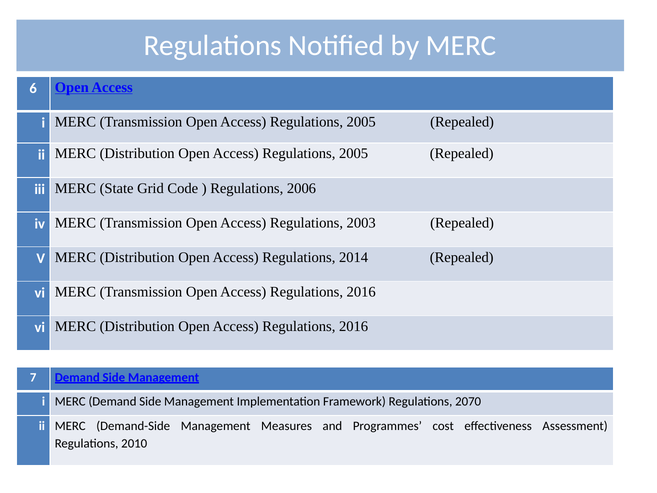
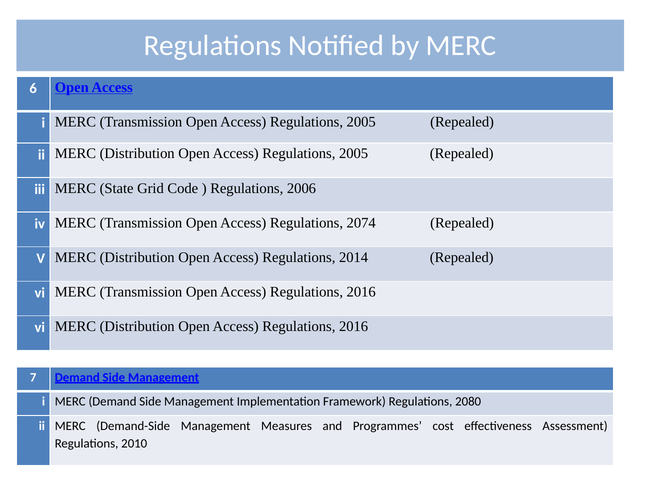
2003: 2003 -> 2074
2070: 2070 -> 2080
